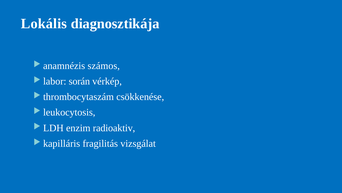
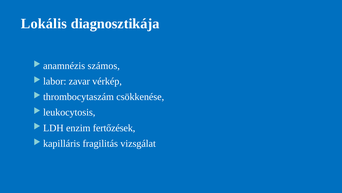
során: során -> zavar
radioaktiv: radioaktiv -> fertőzések
